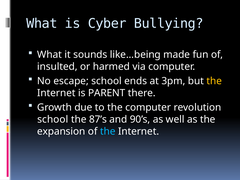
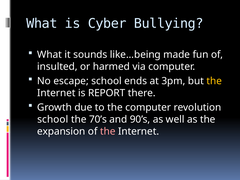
PARENT: PARENT -> REPORT
87’s: 87’s -> 70’s
the at (108, 131) colour: light blue -> pink
